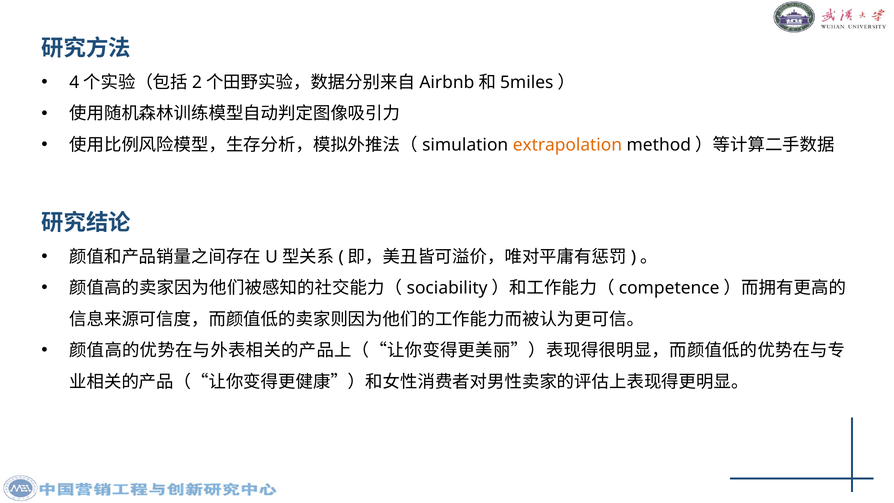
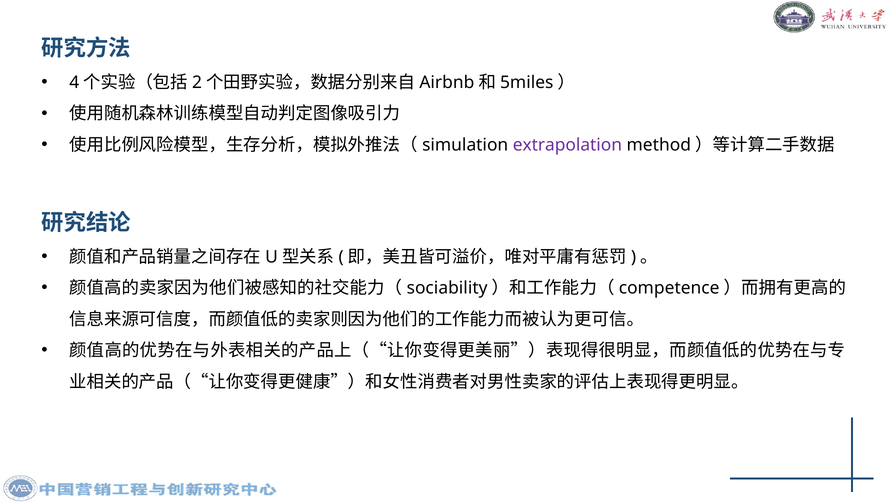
extrapolation colour: orange -> purple
